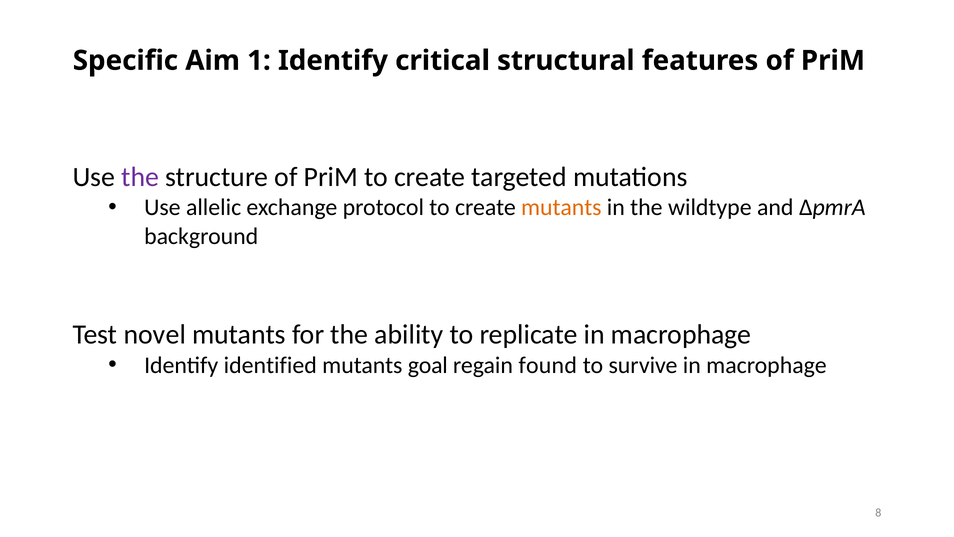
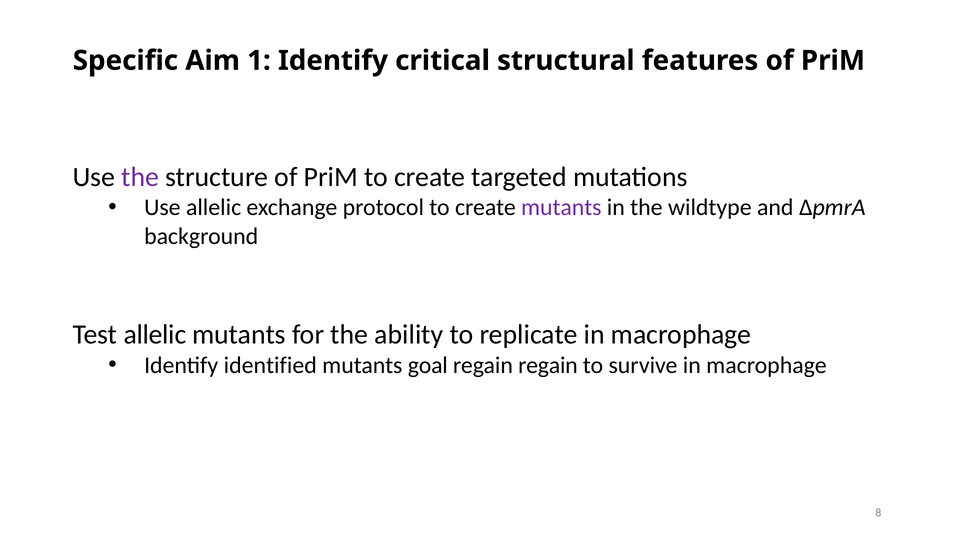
mutants at (561, 207) colour: orange -> purple
Test novel: novel -> allelic
regain found: found -> regain
